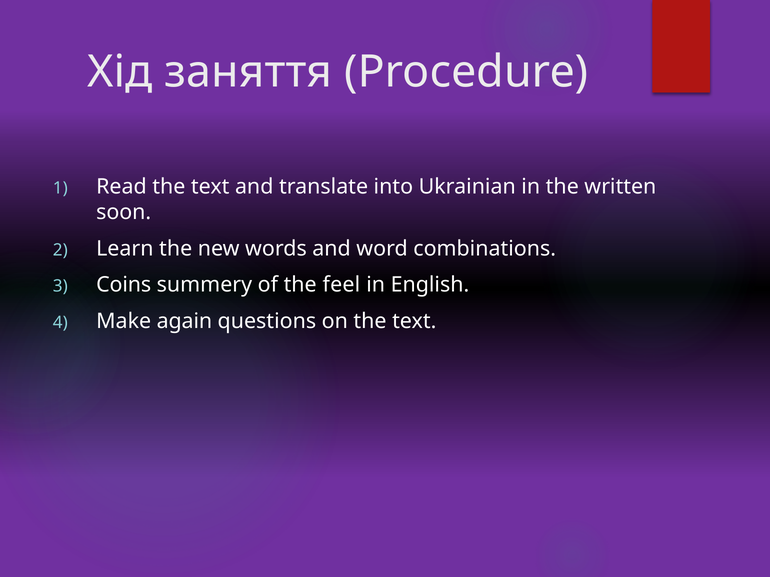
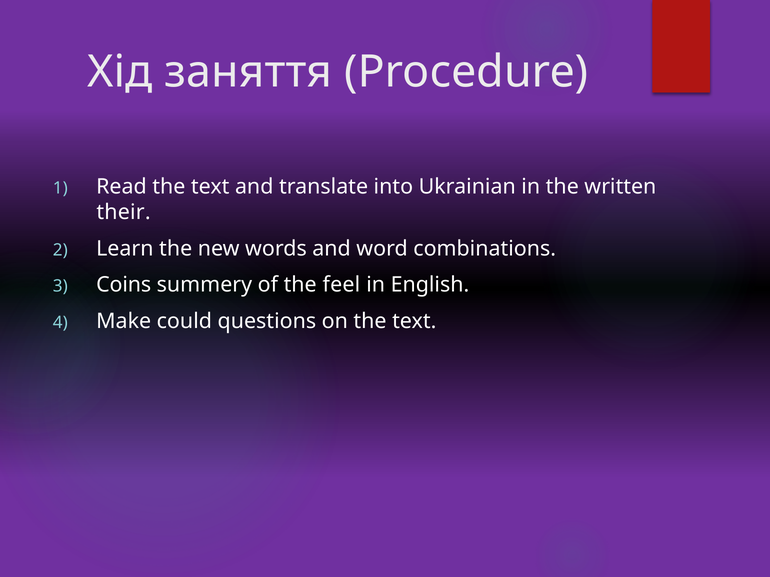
soon: soon -> their
again: again -> could
